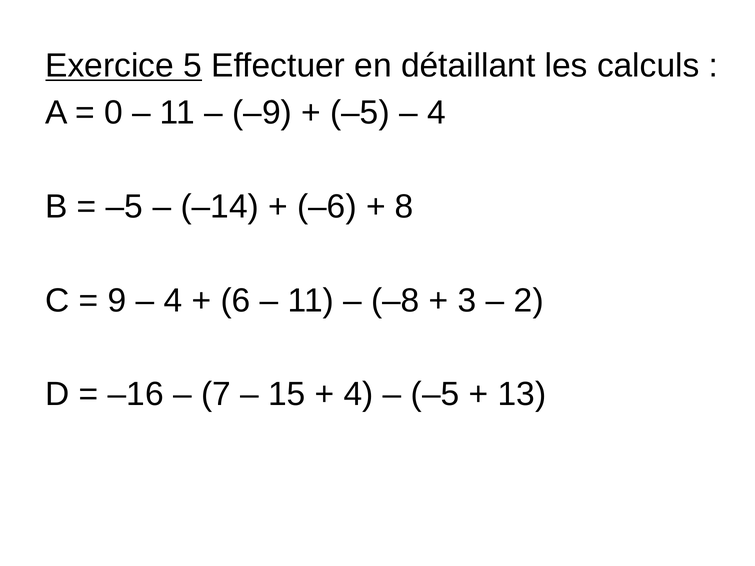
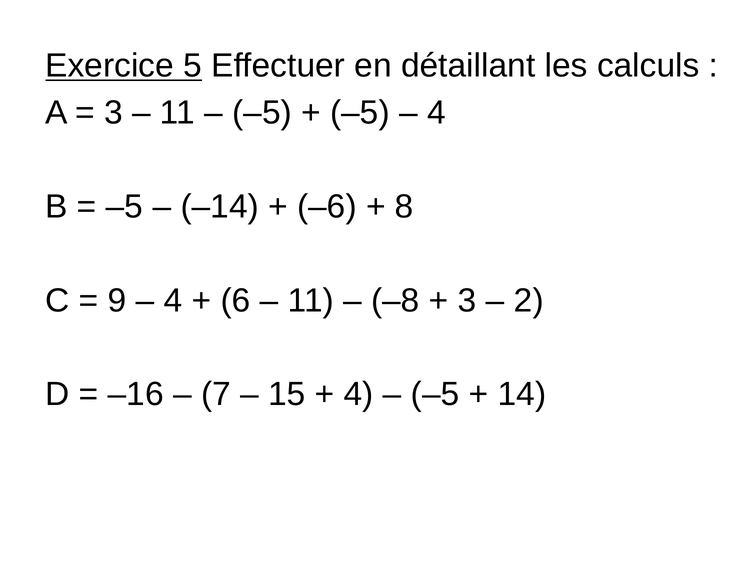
0 at (113, 113): 0 -> 3
–9 at (262, 113): –9 -> –5
13: 13 -> 14
